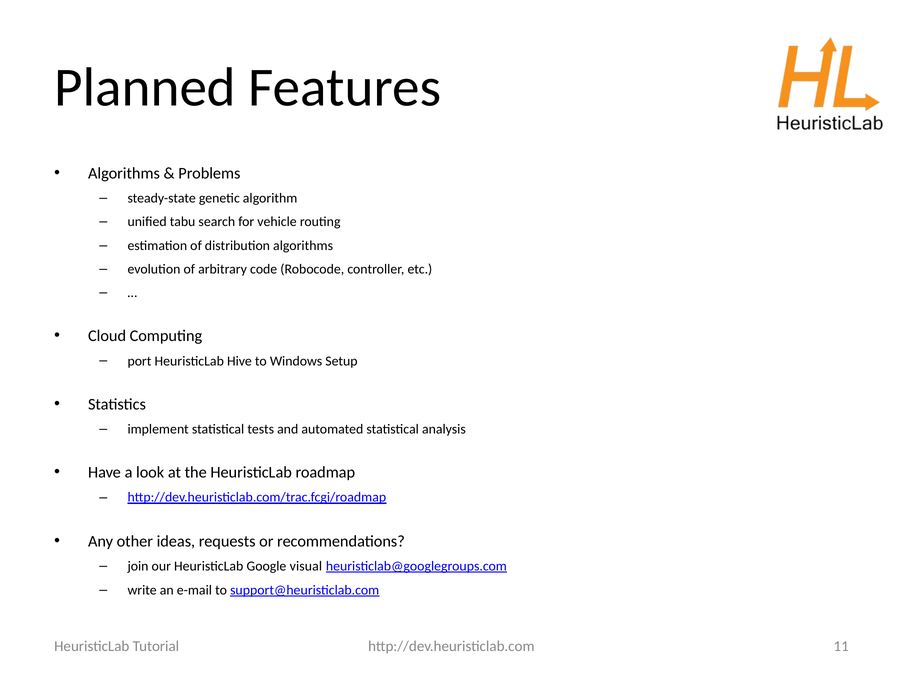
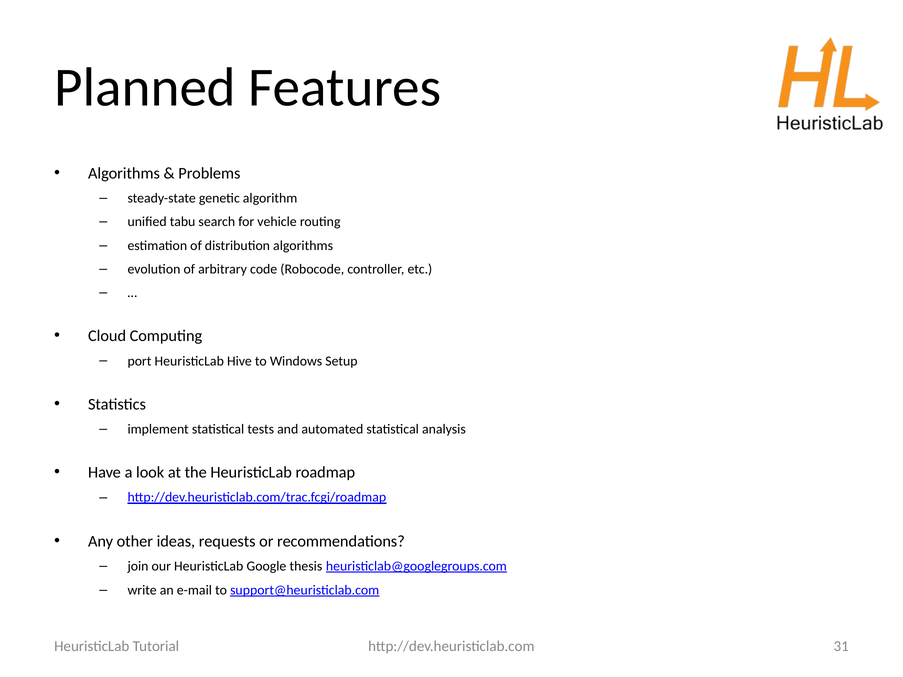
visual: visual -> thesis
11: 11 -> 31
